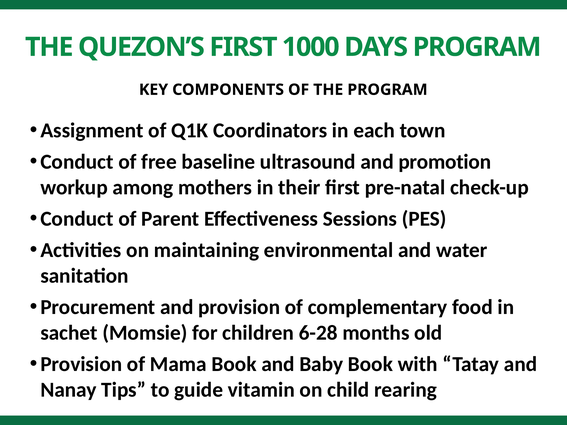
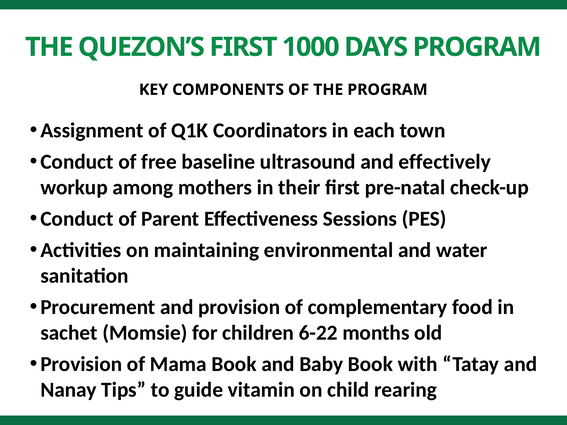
promotion: promotion -> effectively
6-28: 6-28 -> 6-22
